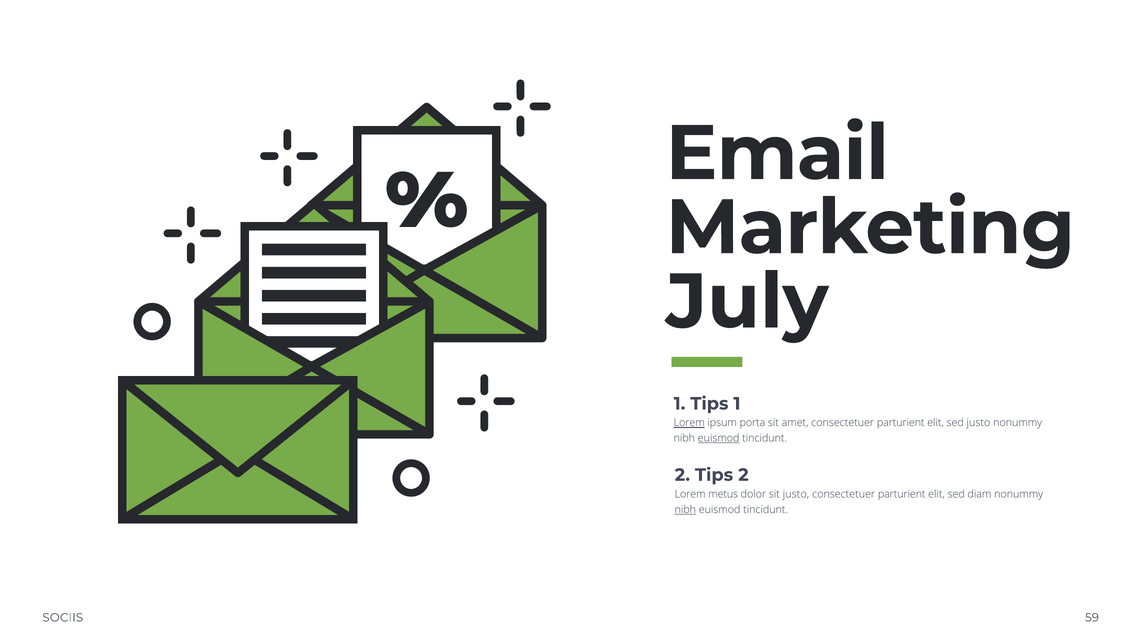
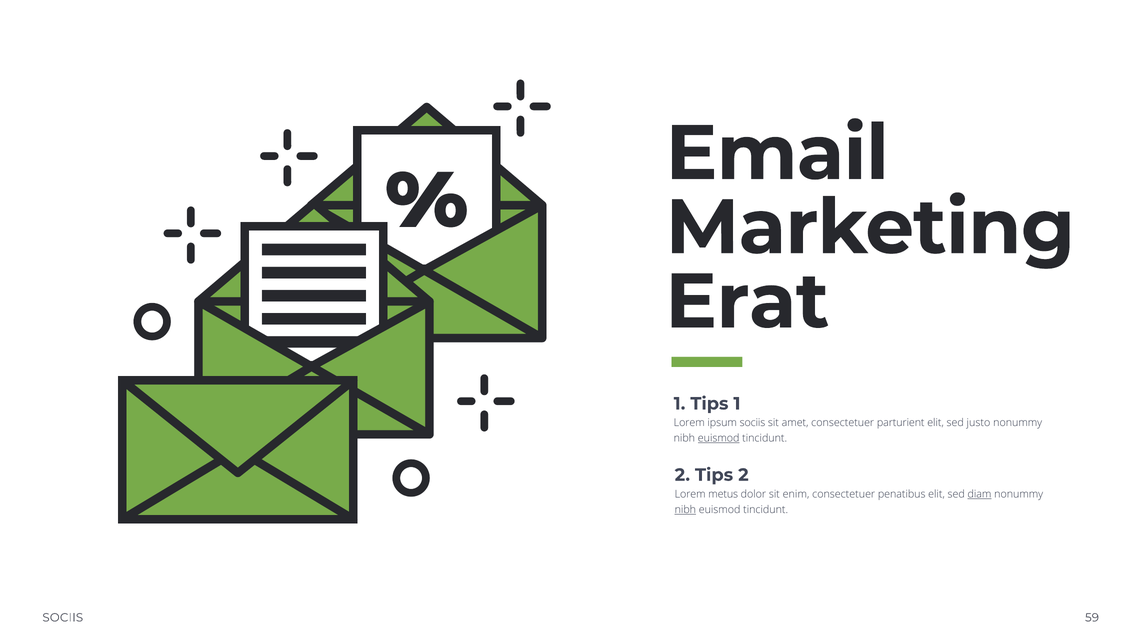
July: July -> Erat
Lorem at (689, 423) underline: present -> none
ipsum porta: porta -> sociis
sit justo: justo -> enim
parturient at (902, 494): parturient -> penatibus
diam underline: none -> present
